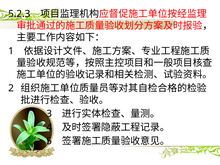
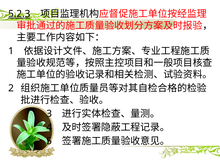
5.2.3 underline: none -> present
